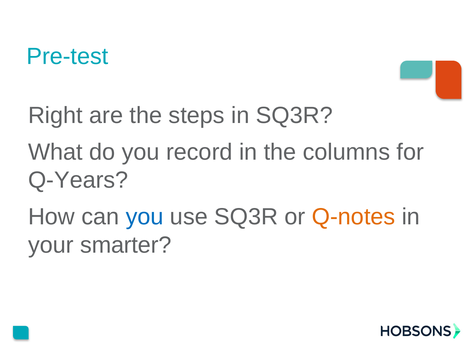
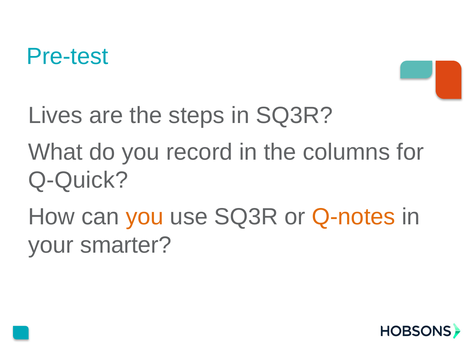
Right: Right -> Lives
Q-Years: Q-Years -> Q-Quick
you at (145, 217) colour: blue -> orange
